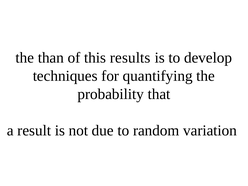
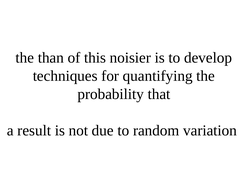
results: results -> noisier
